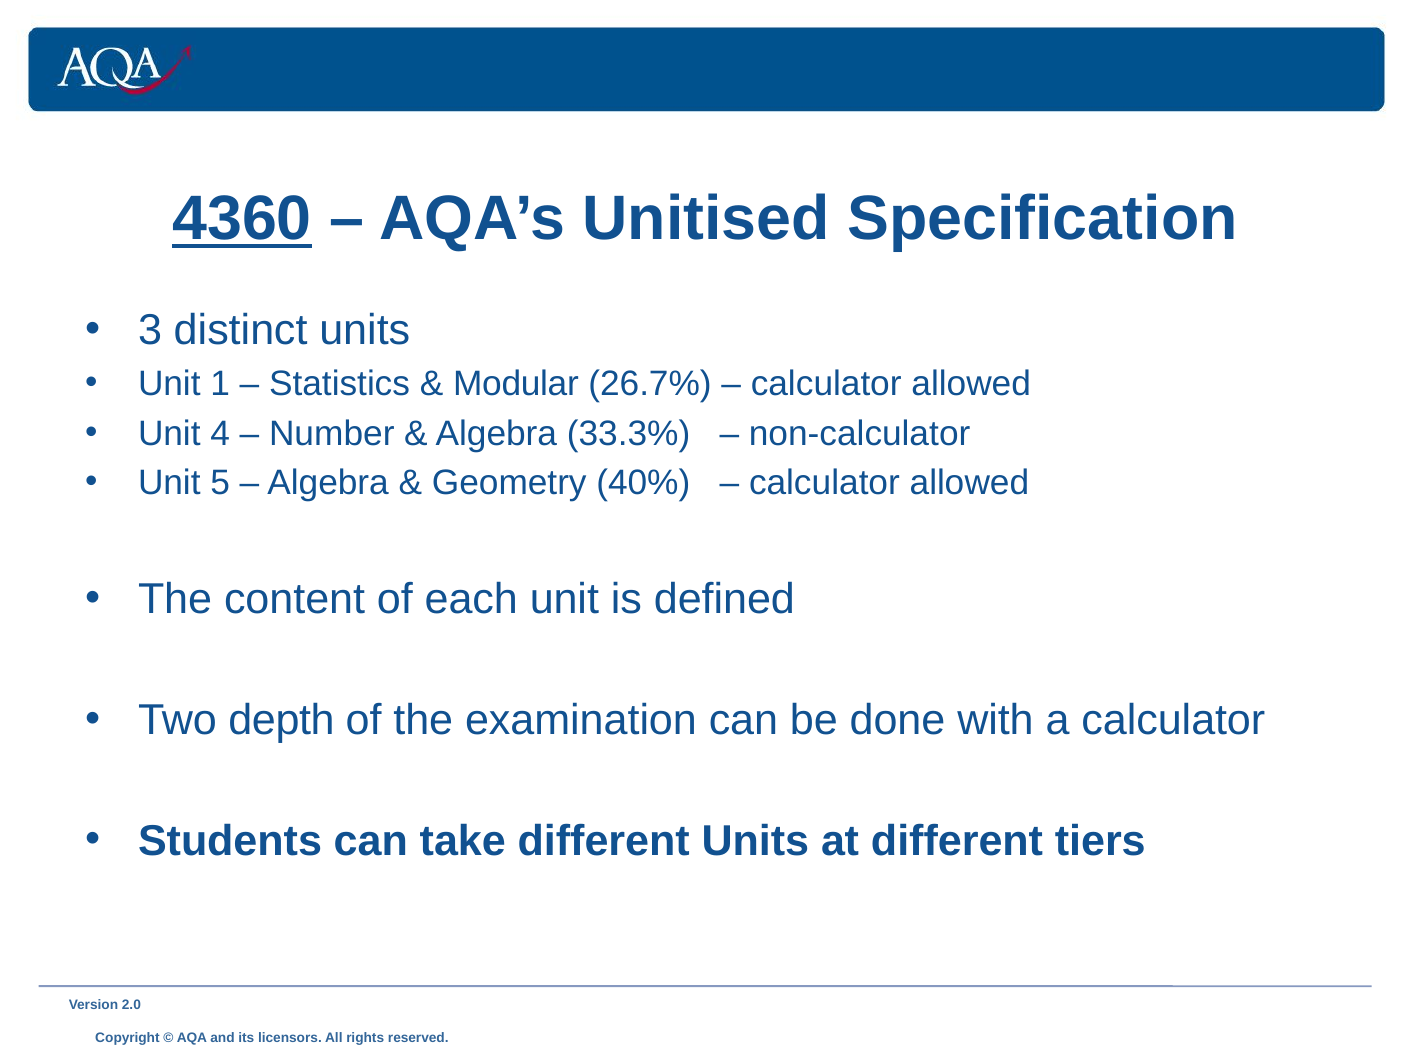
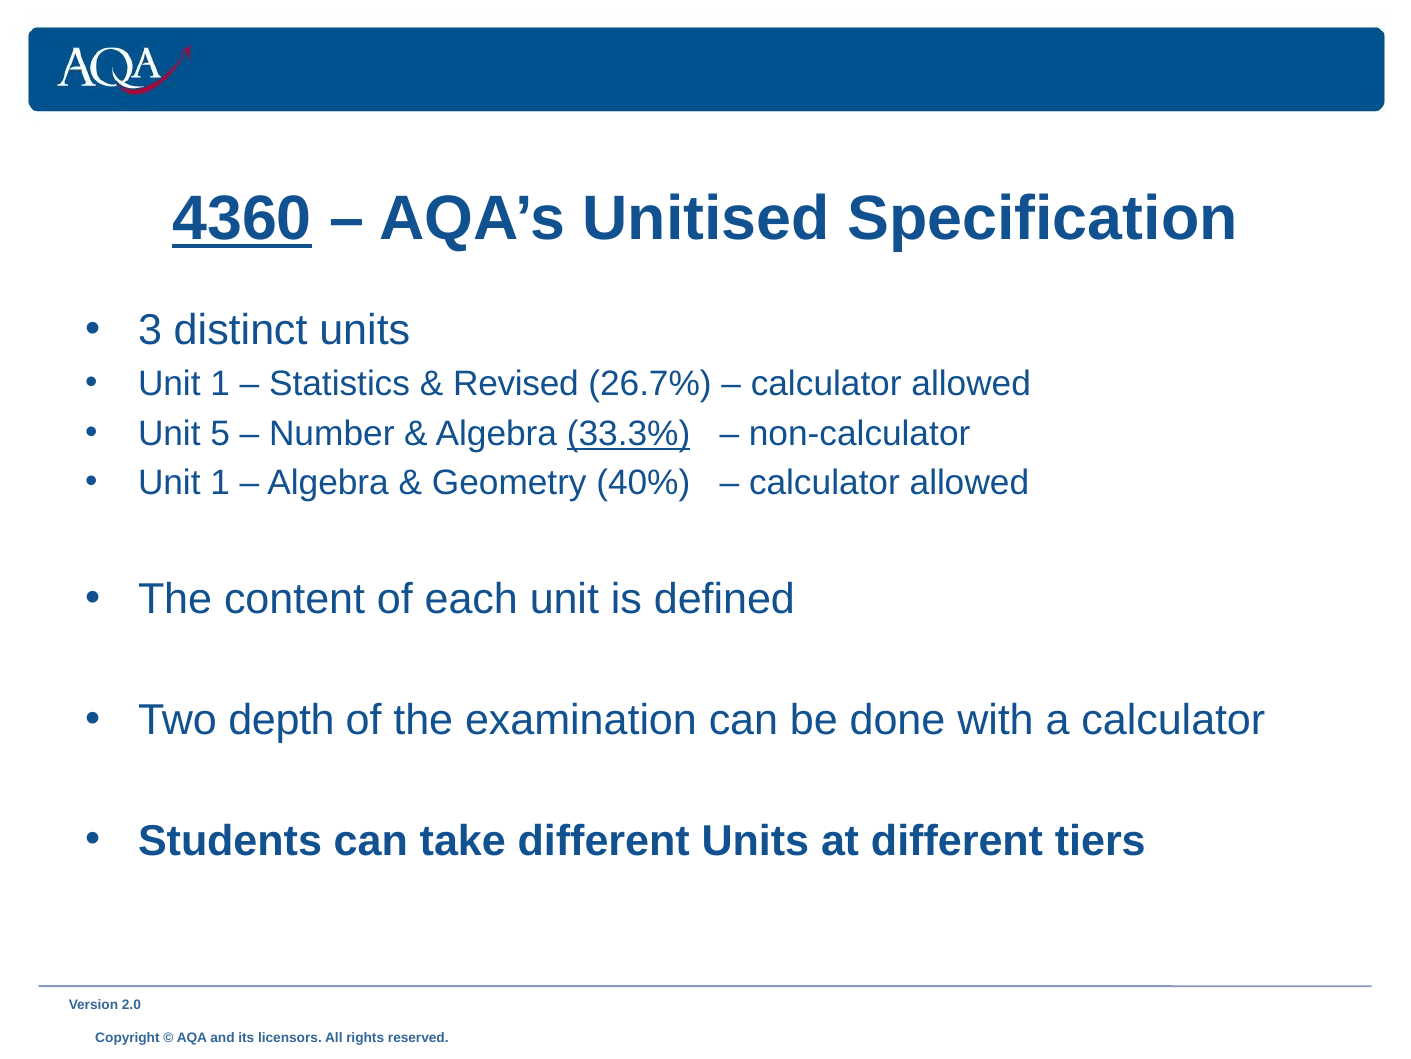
Modular: Modular -> Revised
4: 4 -> 5
33.3% underline: none -> present
5 at (220, 483): 5 -> 1
